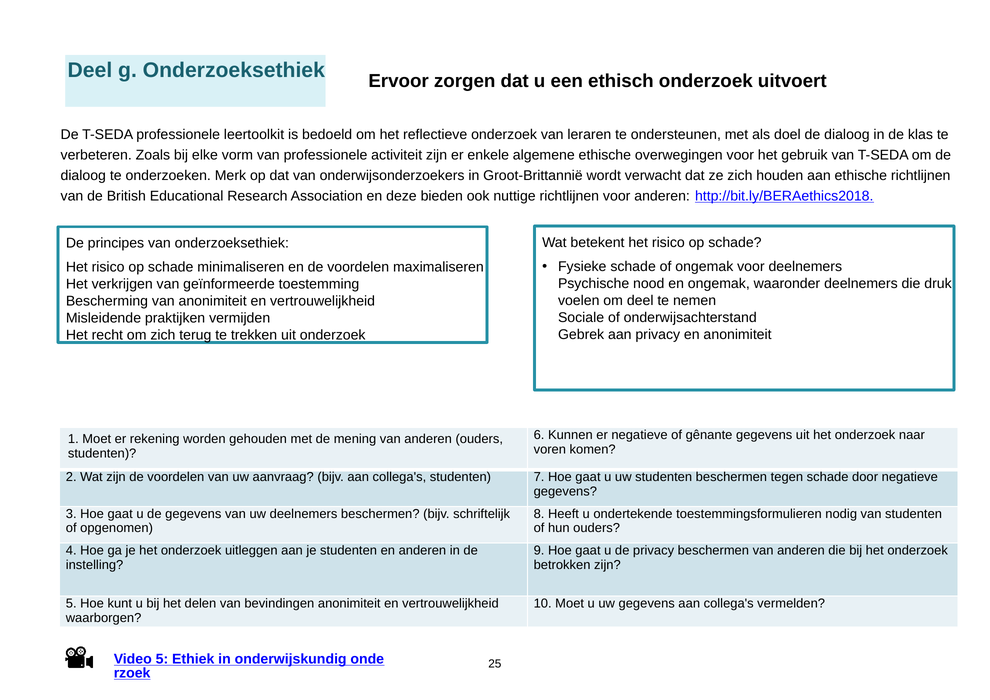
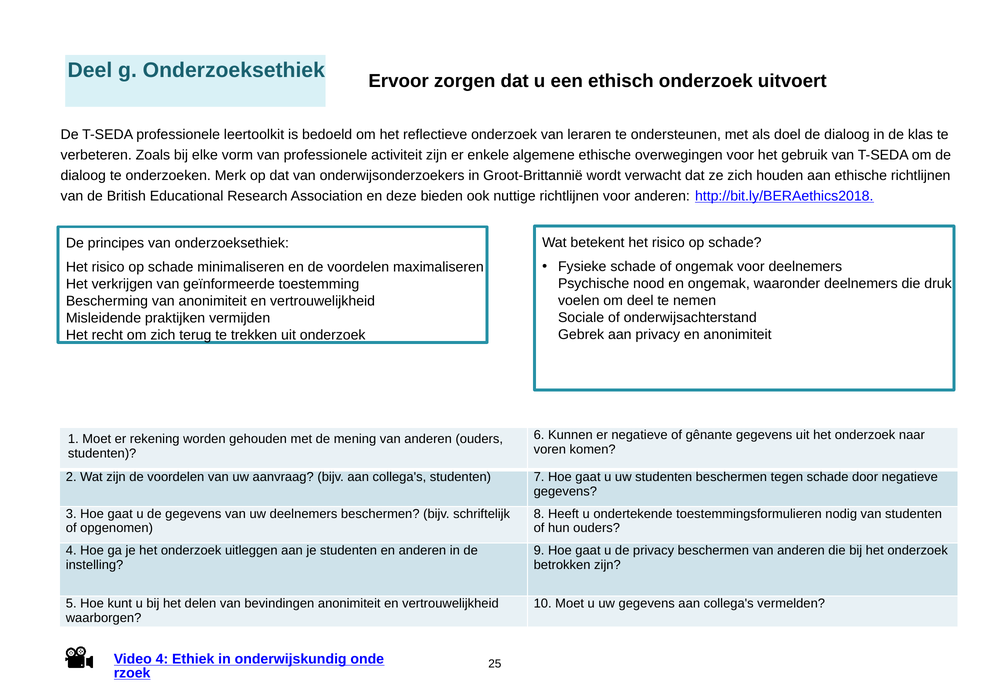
Video 5: 5 -> 4
